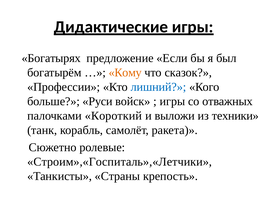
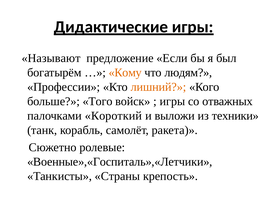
Богатырях: Богатырях -> Называют
сказок: сказок -> людям
лишний colour: blue -> orange
Руси: Руси -> Того
Строим»,«Госпиталь»,«Летчики: Строим»,«Госпиталь»,«Летчики -> Военные»,«Госпиталь»,«Летчики
